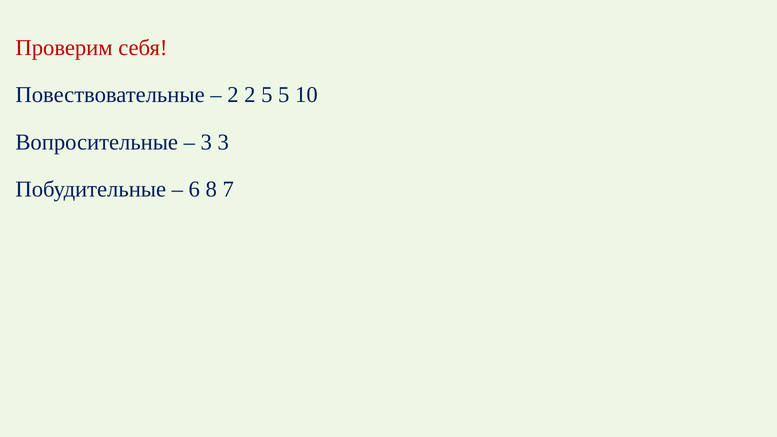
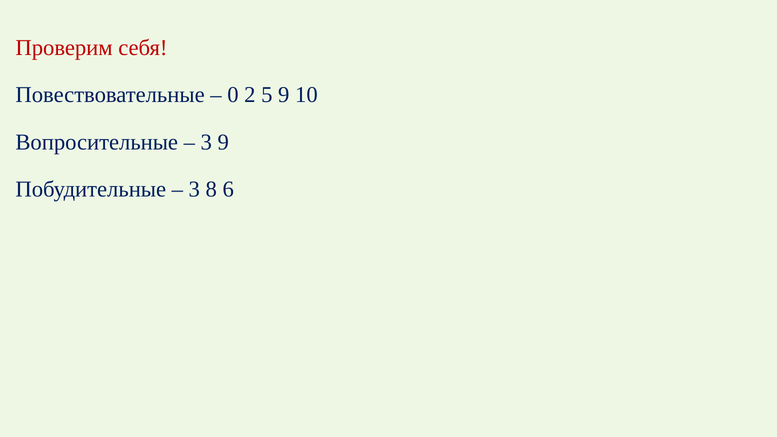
2 at (233, 95): 2 -> 0
5 5: 5 -> 9
3 3: 3 -> 9
6 at (194, 189): 6 -> 3
7: 7 -> 6
